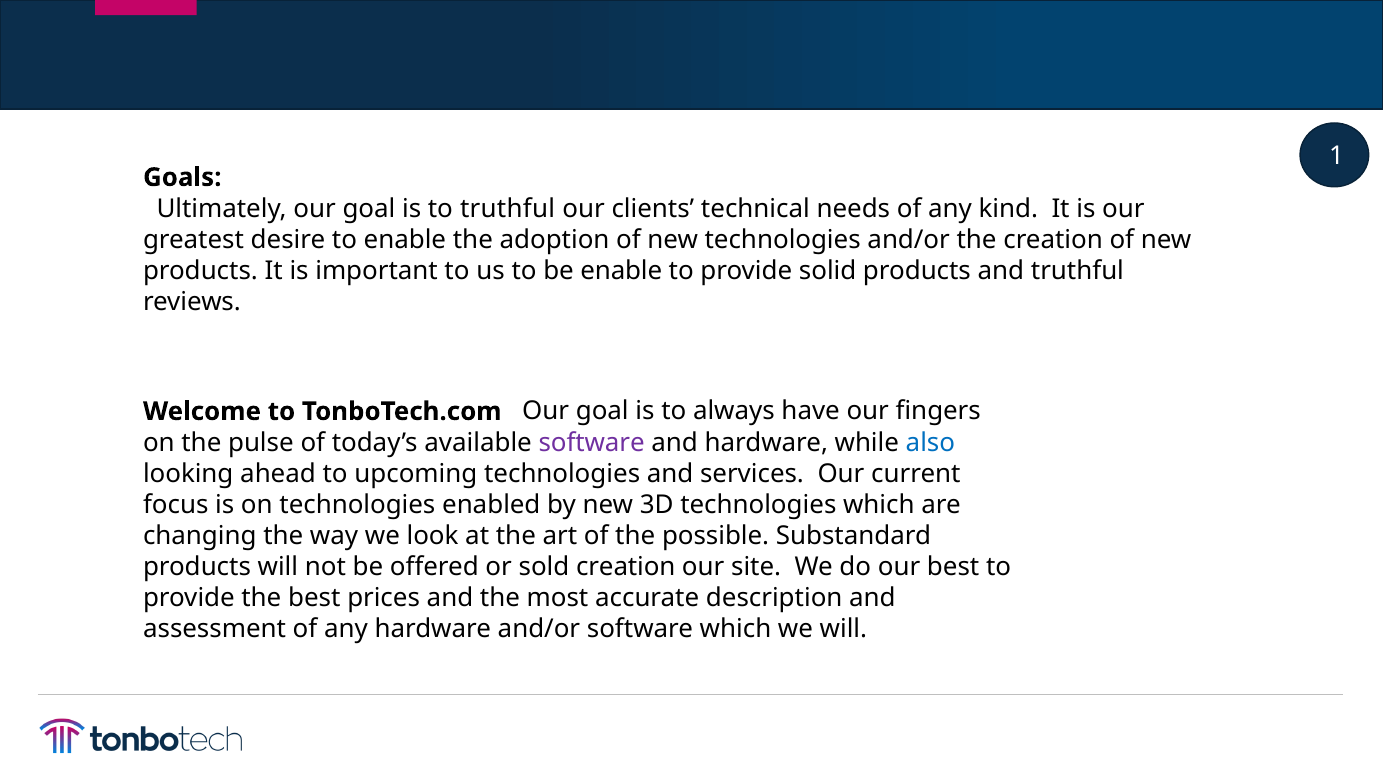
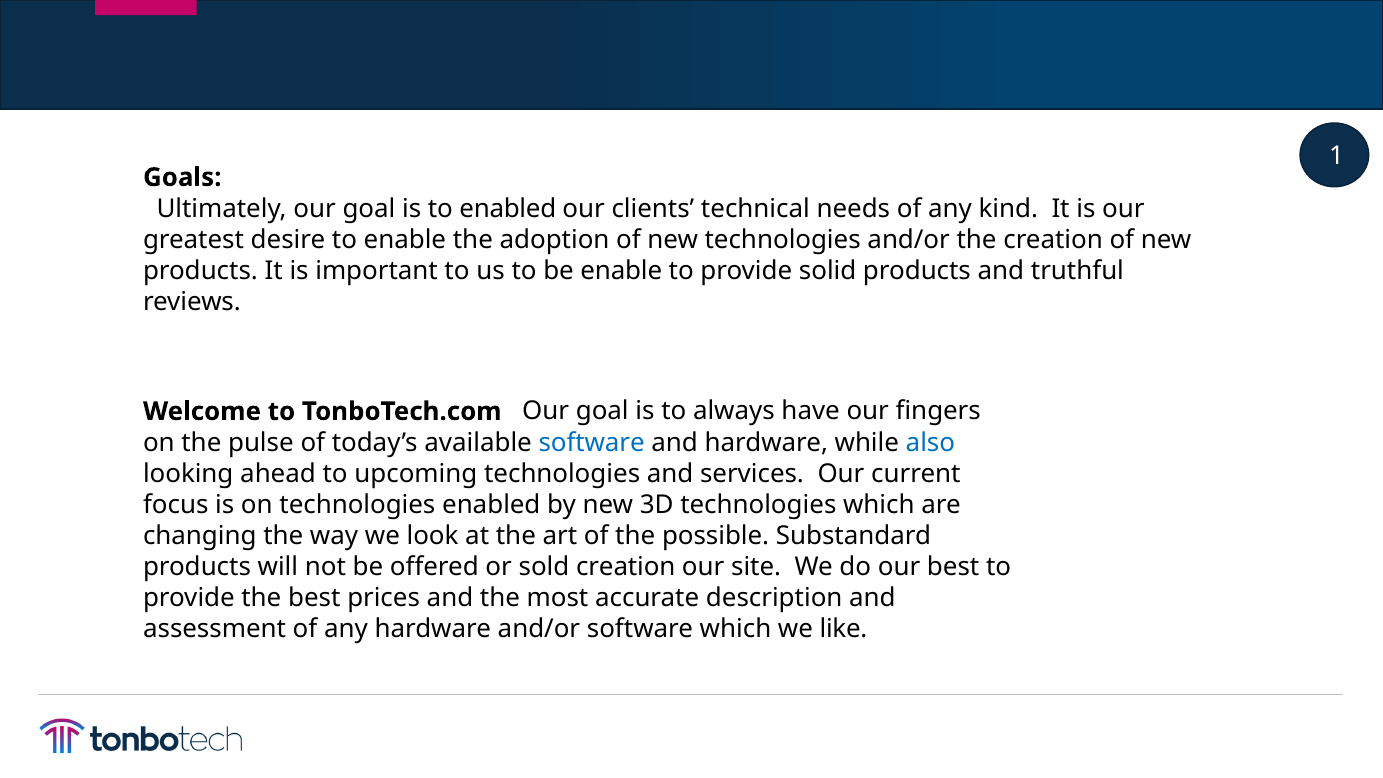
to truthful: truthful -> enabled
software at (592, 443) colour: purple -> blue
we will: will -> like
